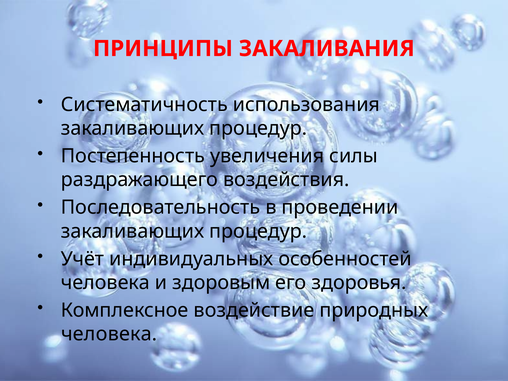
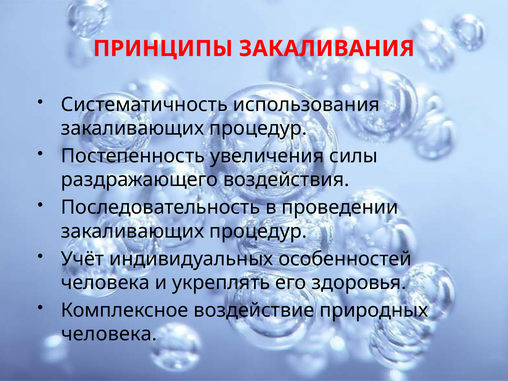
здоровым: здоровым -> укреплять
